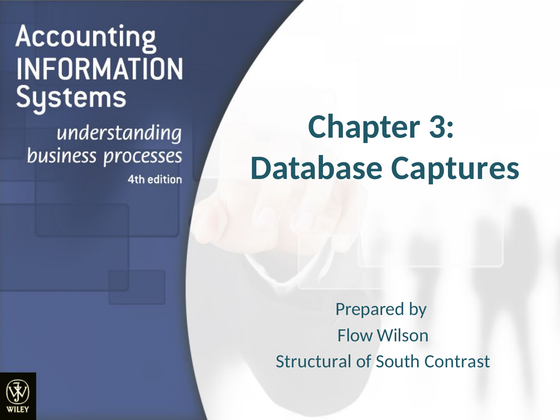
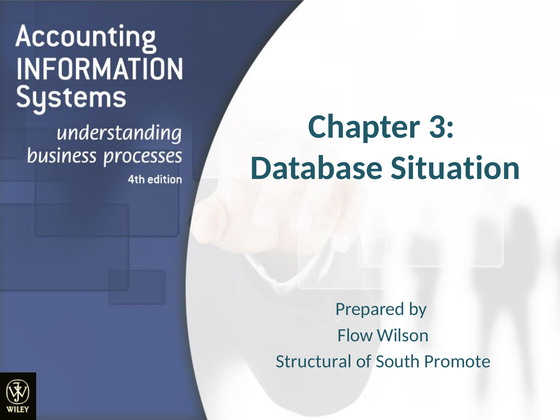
Captures: Captures -> Situation
Contrast: Contrast -> Promote
